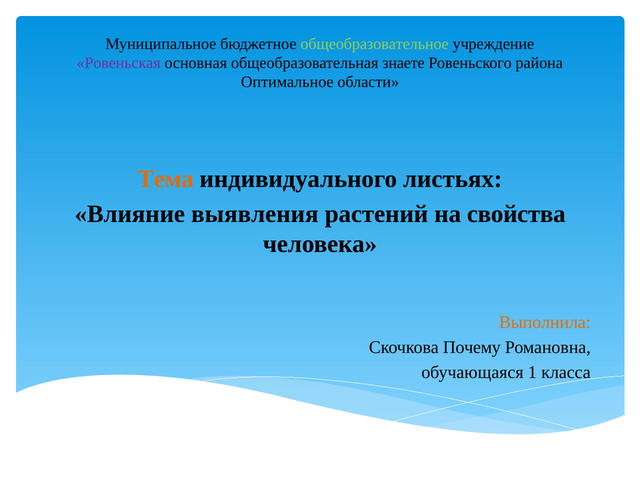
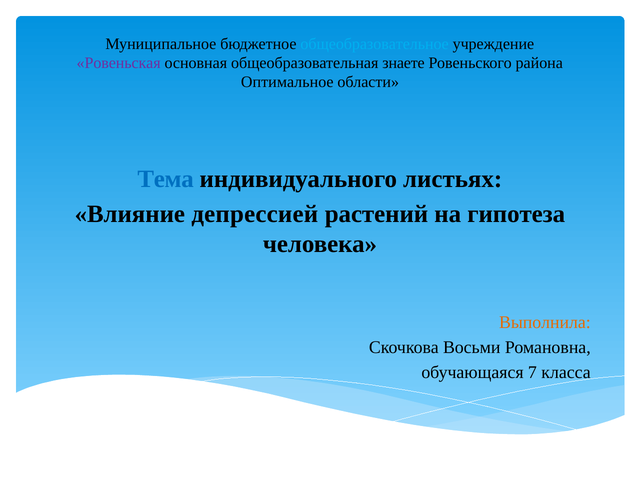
общеобразовательное colour: light green -> light blue
Тема colour: orange -> blue
выявления: выявления -> депрессией
свойства: свойства -> гипотеза
Почему: Почему -> Восьми
1: 1 -> 7
